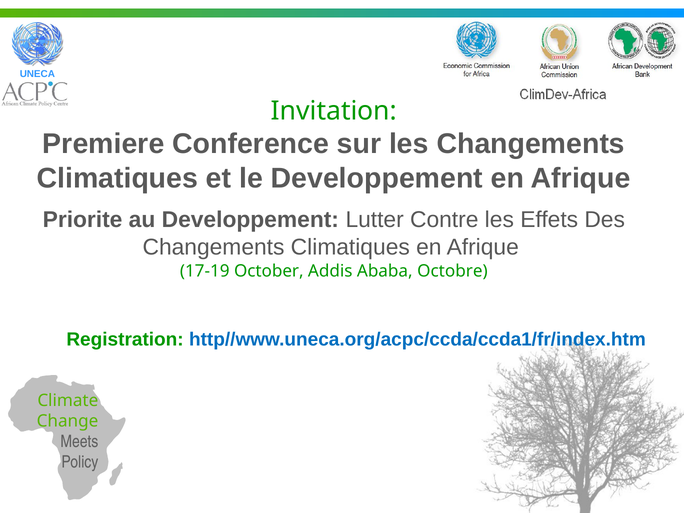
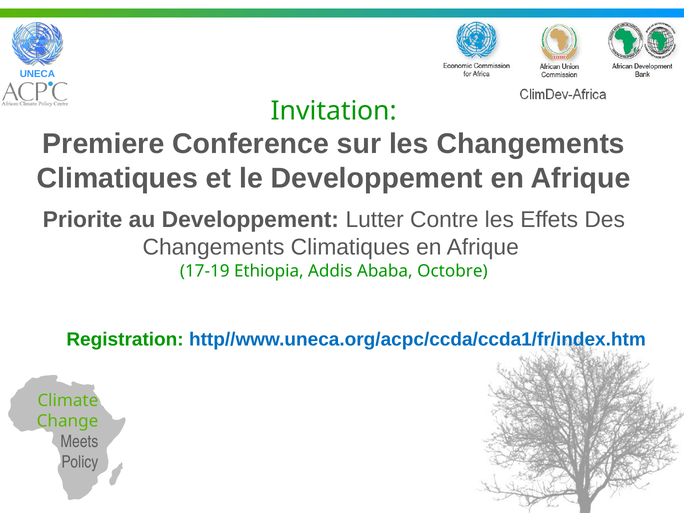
October: October -> Ethiopia
